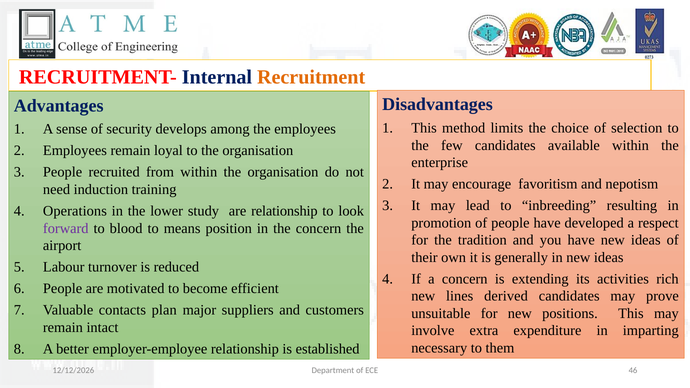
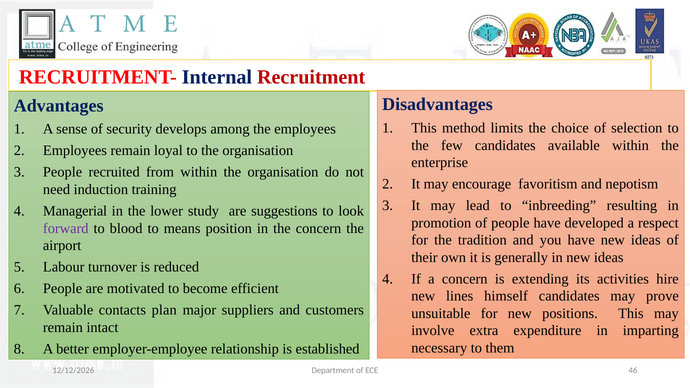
Recruitment colour: orange -> red
Operations: Operations -> Managerial
are relationship: relationship -> suggestions
rich: rich -> hire
derived: derived -> himself
